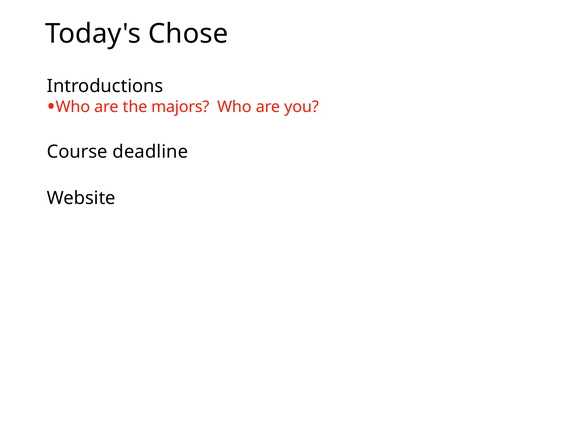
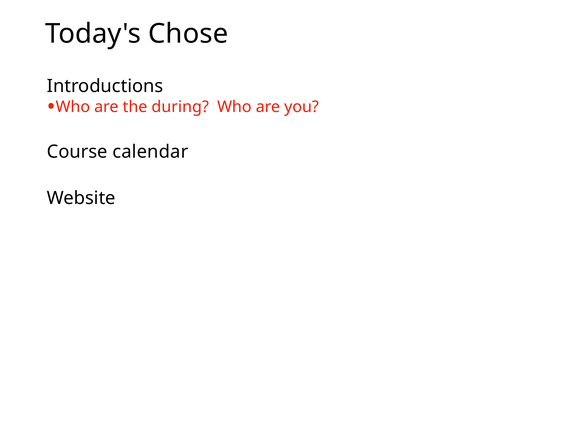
majors: majors -> during
deadline: deadline -> calendar
